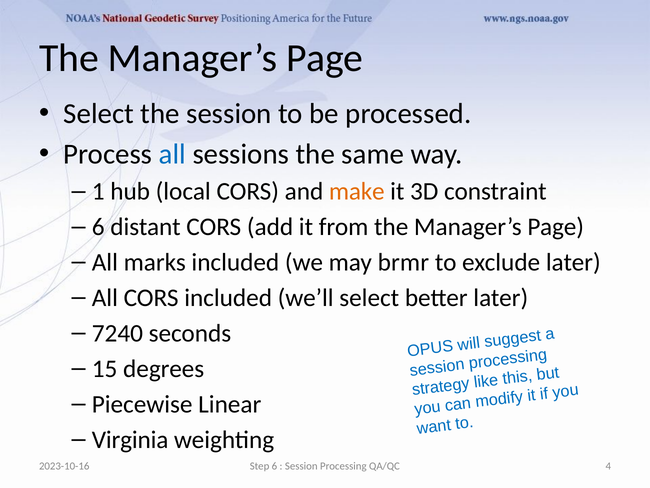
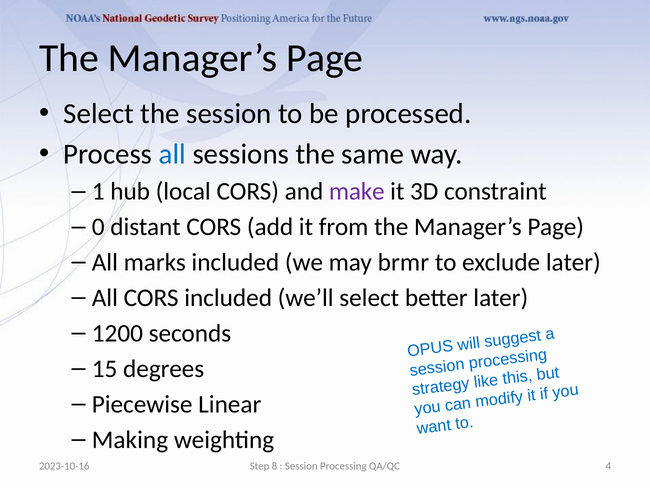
make colour: orange -> purple
6 at (98, 227): 6 -> 0
7240: 7240 -> 1200
Virginia: Virginia -> Making
Step 6: 6 -> 8
